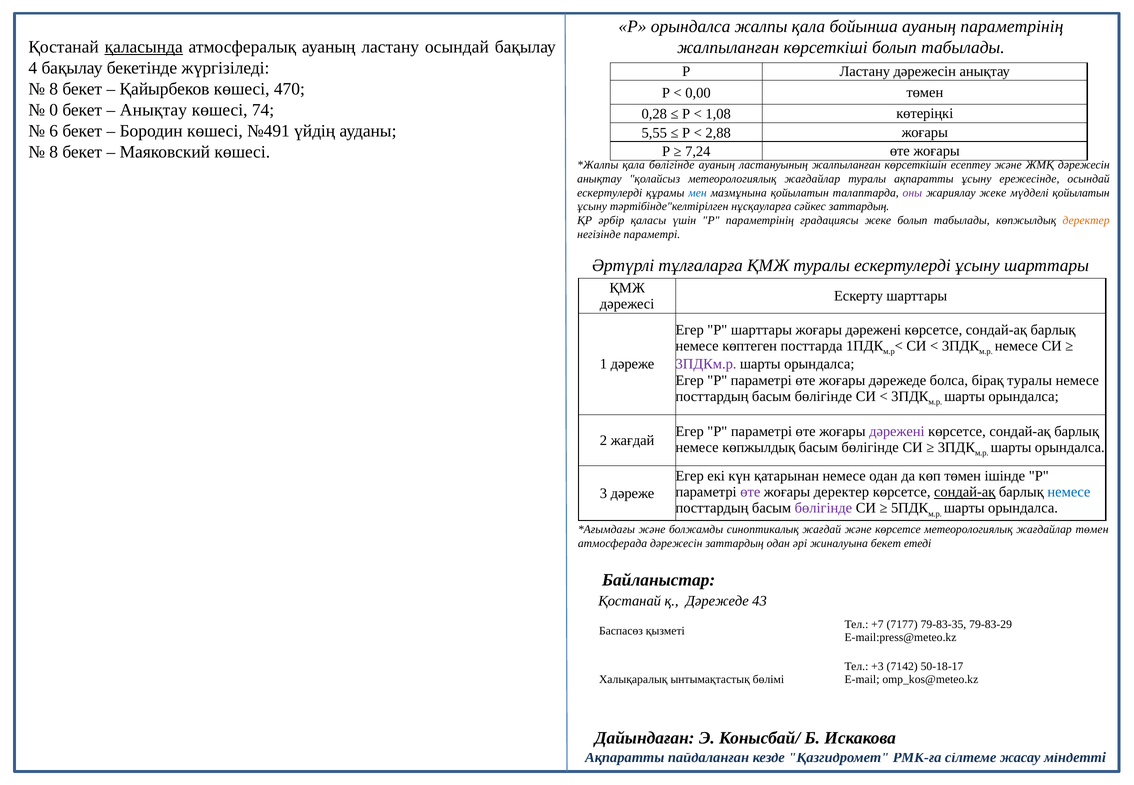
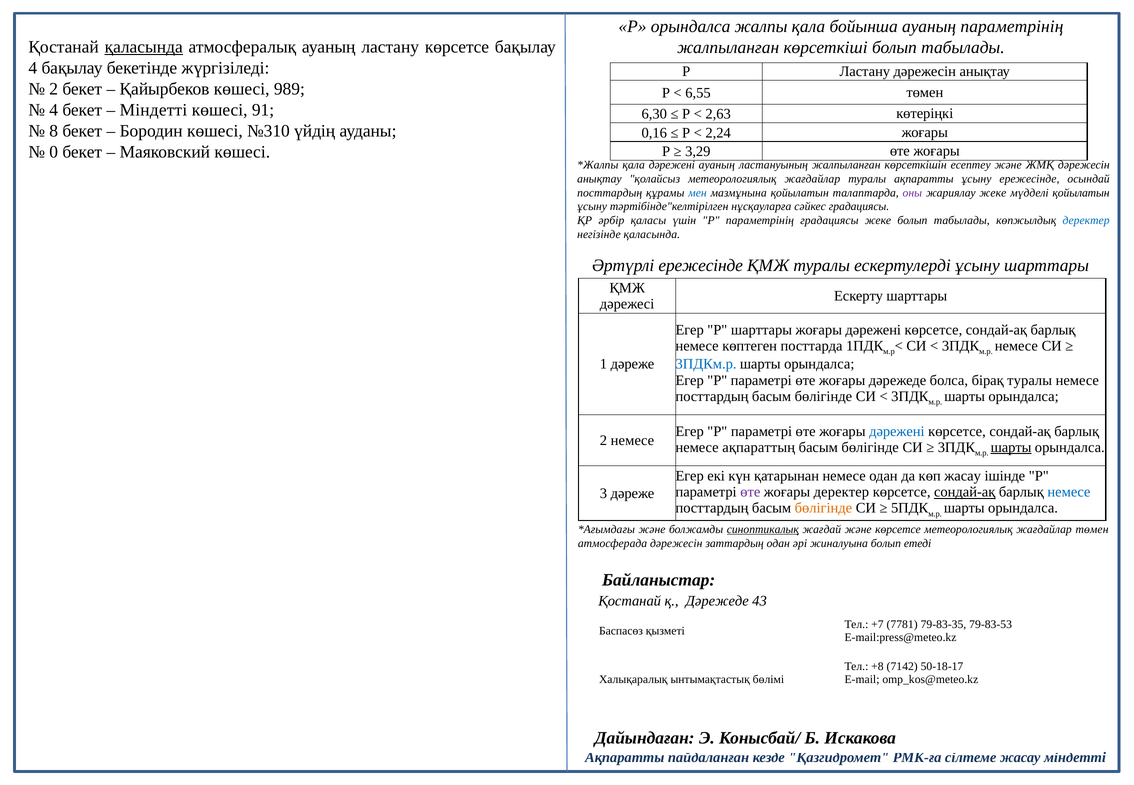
ластану осындай: осындай -> көрсетсе
8 at (54, 89): 8 -> 2
470: 470 -> 989
0,00: 0,00 -> 6,55
0 at (54, 110): 0 -> 4
Анықтау at (153, 110): Анықтау -> Міндетті
74: 74 -> 91
0,28: 0,28 -> 6,30
1,08: 1,08 -> 2,63
6: 6 -> 8
№491: №491 -> №310
5,55: 5,55 -> 0,16
2,88: 2,88 -> 2,24
8 at (54, 152): 8 -> 0
7,24: 7,24 -> 3,29
қала бөлігінде: бөлігінде -> дәрежені
ескертулерді at (610, 193): ескертулерді -> посттардың
сәйкес заттардың: заттардың -> градациясы
деректер at (1086, 221) colour: orange -> blue
негізінде параметрі: параметрі -> қаласында
Әртүрлі тұлғаларға: тұлғаларға -> ережесінде
3ПДКм.р colour: purple -> blue
дәрежені at (897, 431) colour: purple -> blue
2 жағдай: жағдай -> немесе
немесе көпжылдық: көпжылдық -> ақпараттың
шарты at (1011, 447) underline: none -> present
көп төмен: төмен -> жасау
бөлігінде at (823, 508) colour: purple -> orange
синоптикалық underline: none -> present
жиналуына бекет: бекет -> болып
7177: 7177 -> 7781
79-83-29: 79-83-29 -> 79-83-53
+3: +3 -> +8
